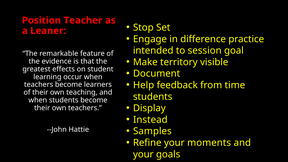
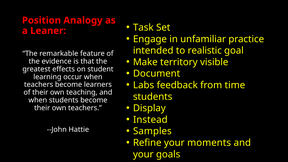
Teacher: Teacher -> Analogy
Stop: Stop -> Task
difference: difference -> unfamiliar
session: session -> realistic
Help: Help -> Labs
